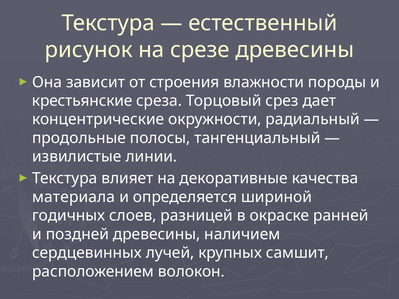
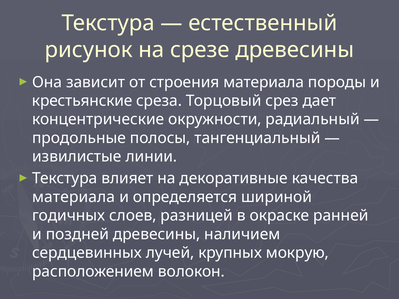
строения влажности: влажности -> материала
самшит: самшит -> мокрую
